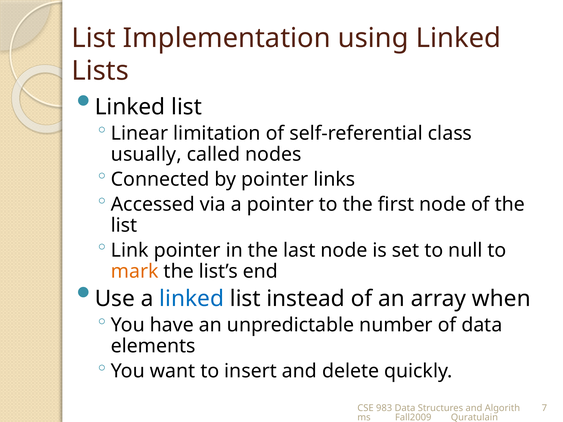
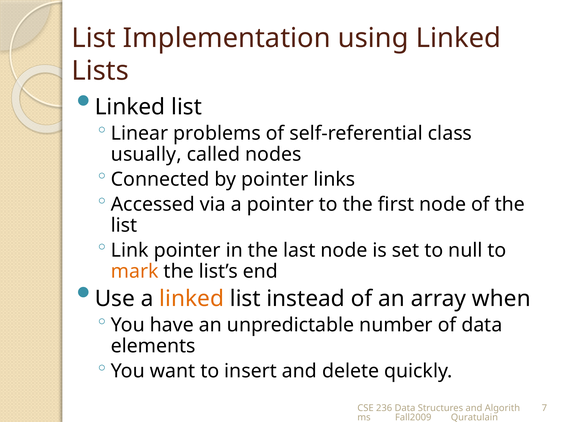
limitation: limitation -> problems
linked at (192, 299) colour: blue -> orange
983: 983 -> 236
